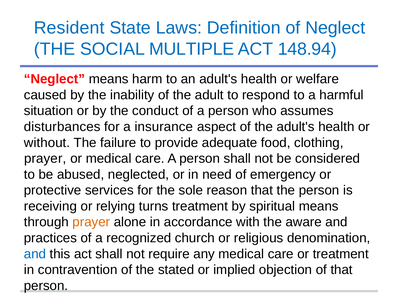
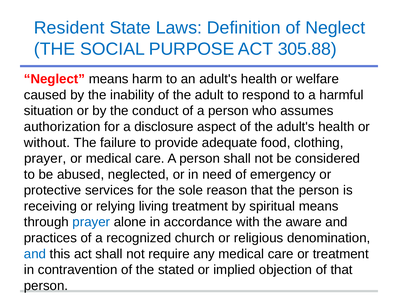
MULTIPLE: MULTIPLE -> PURPOSE
148.94: 148.94 -> 305.88
disturbances: disturbances -> authorization
insurance: insurance -> disclosure
turns: turns -> living
prayer at (91, 222) colour: orange -> blue
